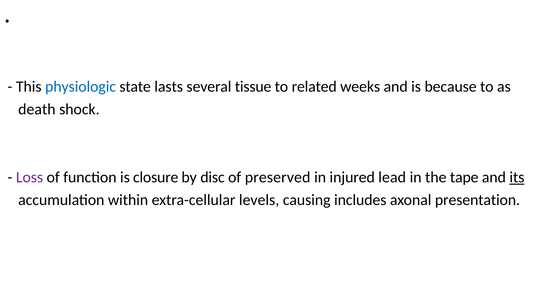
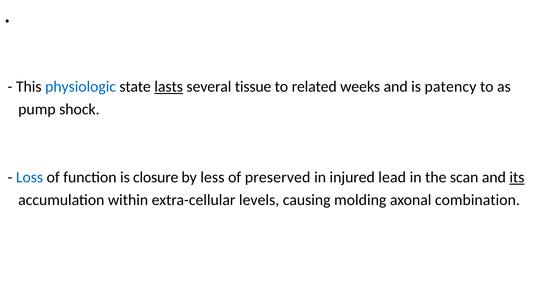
lasts underline: none -> present
because: because -> patency
death: death -> pump
Loss colour: purple -> blue
disc: disc -> less
tape: tape -> scan
includes: includes -> molding
presentation: presentation -> combination
